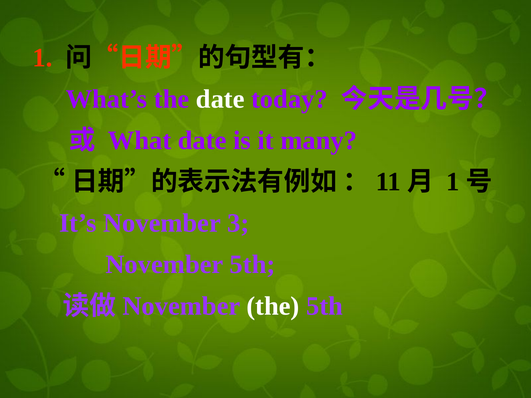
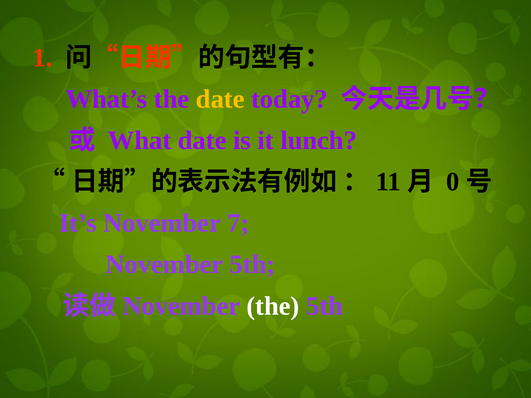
date at (220, 99) colour: white -> yellow
many: many -> lunch
1 at (453, 182): 1 -> 0
3: 3 -> 7
